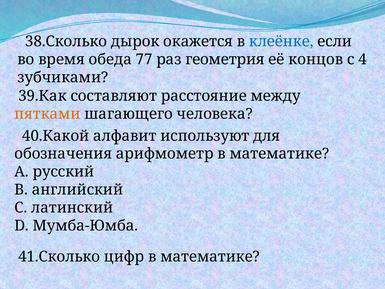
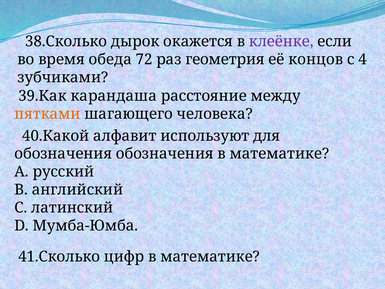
клеёнке colour: blue -> purple
77: 77 -> 72
составляют: составляют -> карандаша
обозначения арифмометр: арифмометр -> обозначения
